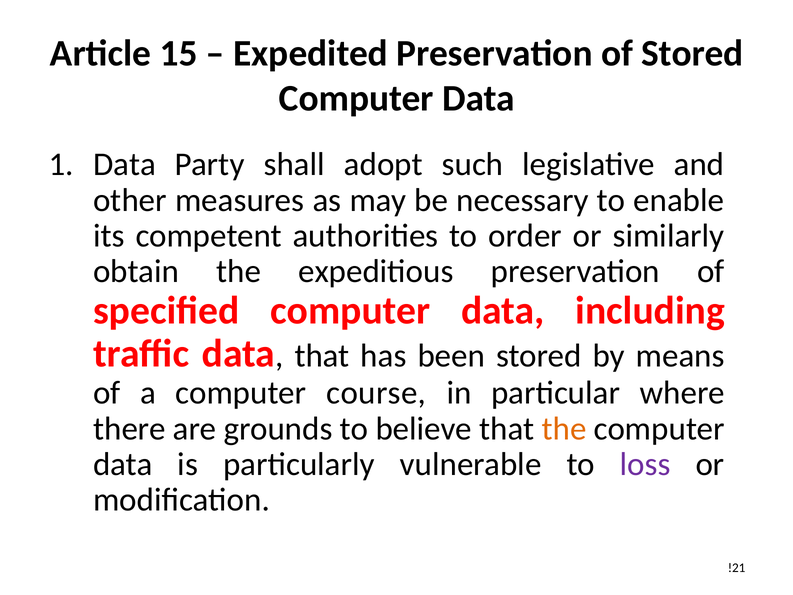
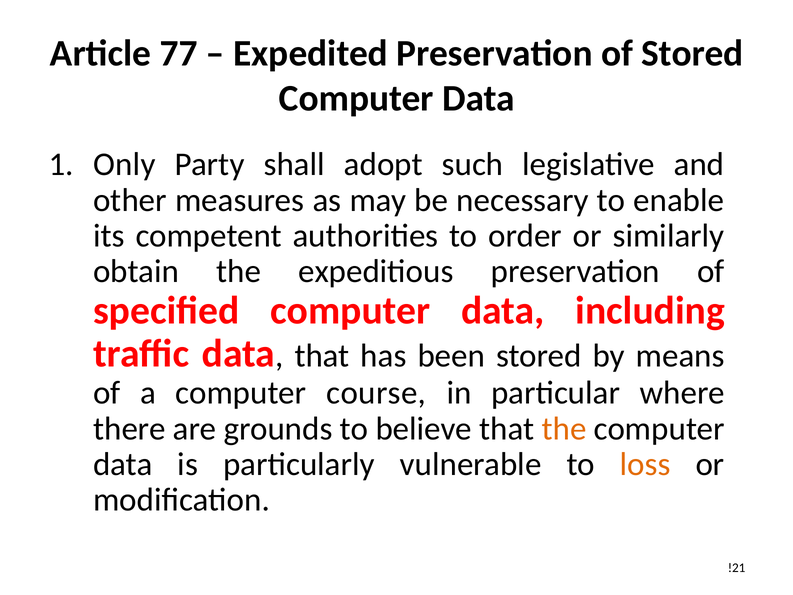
15: 15 -> 77
Data at (125, 164): Data -> Only
loss colour: purple -> orange
